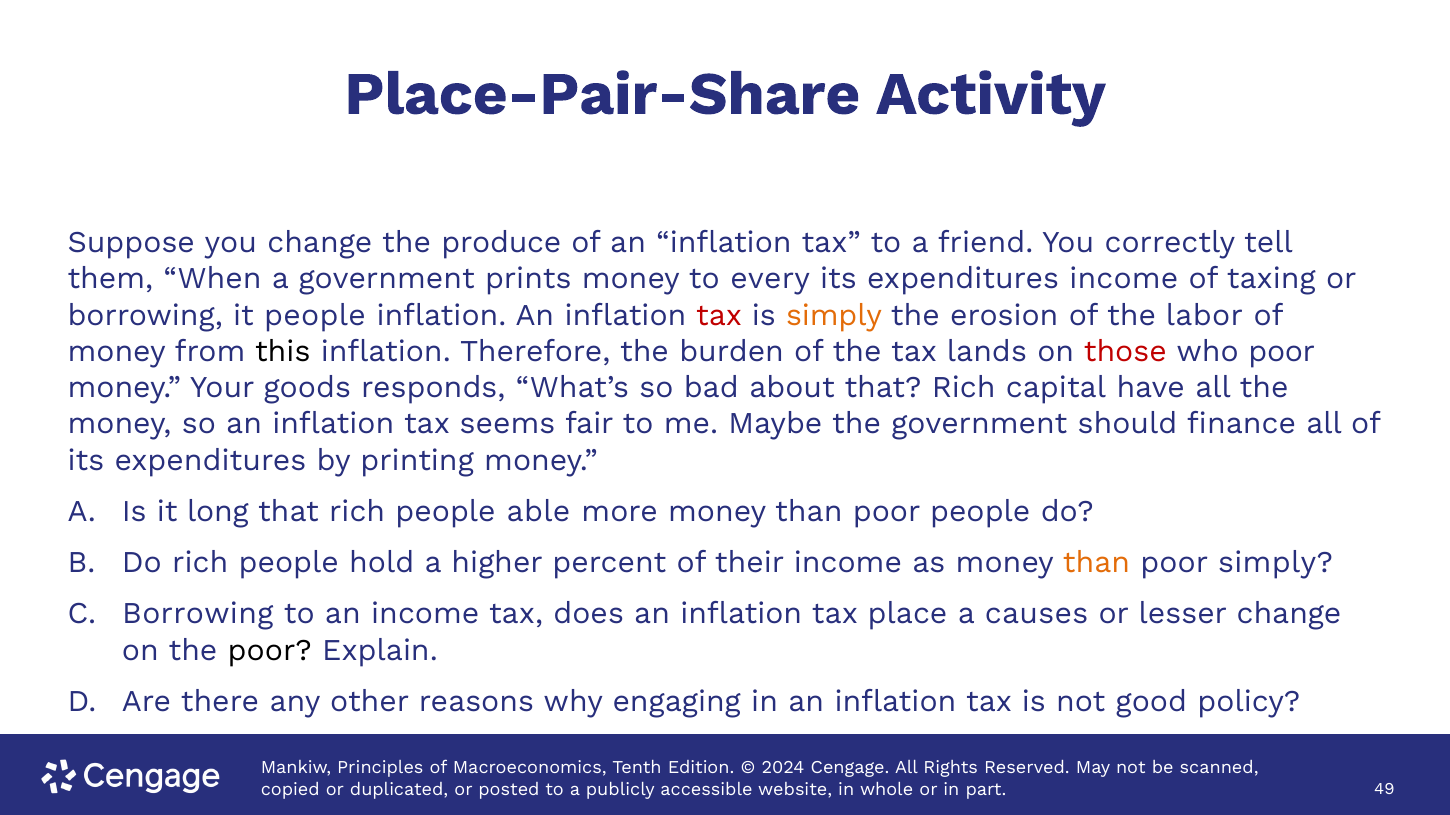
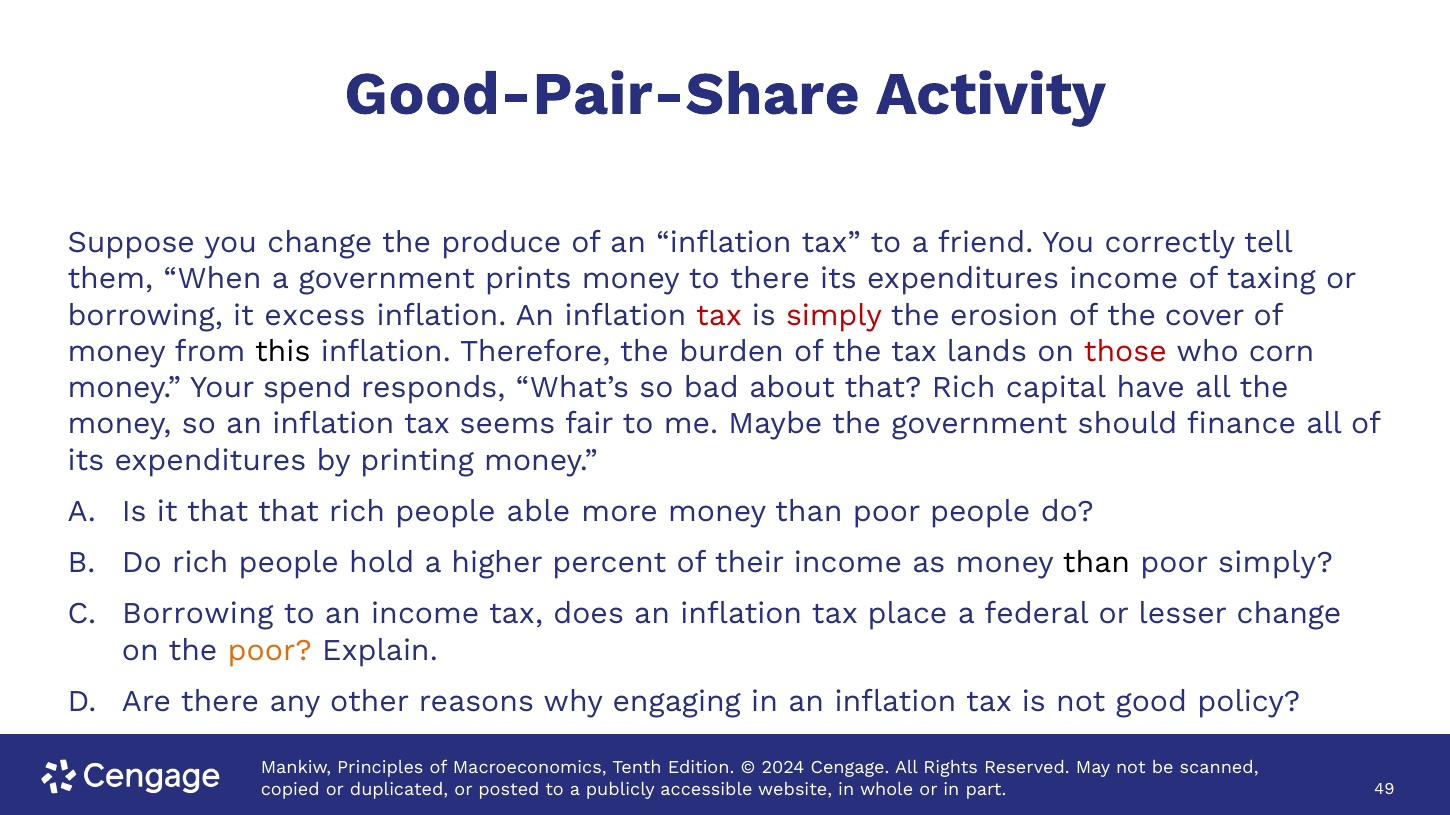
Place-Pair-Share: Place-Pair-Share -> Good-Pair-Share
to every: every -> there
it people: people -> excess
simply at (834, 315) colour: orange -> red
labor: labor -> cover
who poor: poor -> corn
goods: goods -> spend
it long: long -> that
than at (1097, 563) colour: orange -> black
causes: causes -> federal
poor at (270, 651) colour: black -> orange
